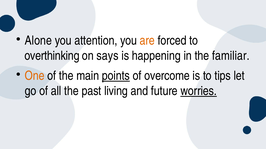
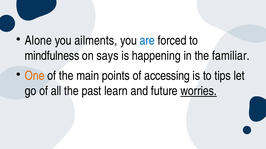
attention: attention -> ailments
are colour: orange -> blue
overthinking: overthinking -> mindfulness
points underline: present -> none
overcome: overcome -> accessing
living: living -> learn
